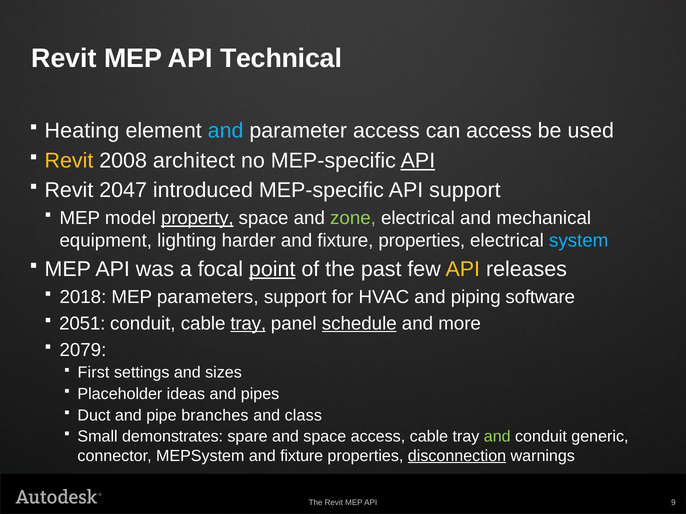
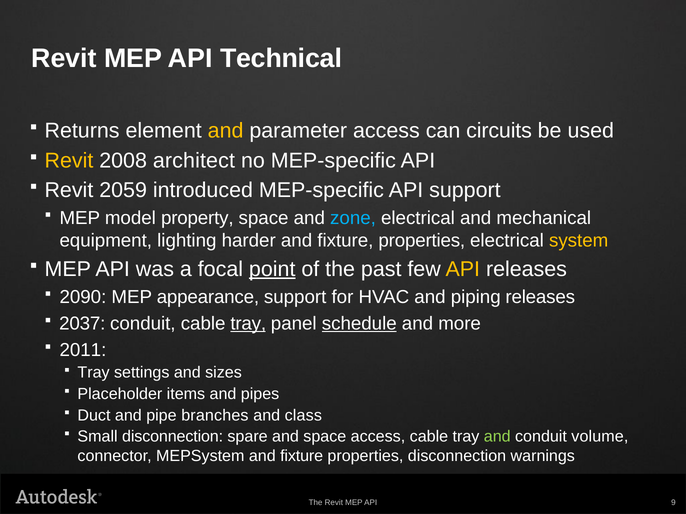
Heating: Heating -> Returns
and at (226, 131) colour: light blue -> yellow
can access: access -> circuits
API at (418, 161) underline: present -> none
2047: 2047 -> 2059
property underline: present -> none
zone colour: light green -> light blue
system colour: light blue -> yellow
2018: 2018 -> 2090
parameters: parameters -> appearance
piping software: software -> releases
2051: 2051 -> 2037
2079: 2079 -> 2011
First at (93, 373): First -> Tray
ideas: ideas -> items
Small demonstrates: demonstrates -> disconnection
generic: generic -> volume
disconnection at (457, 456) underline: present -> none
